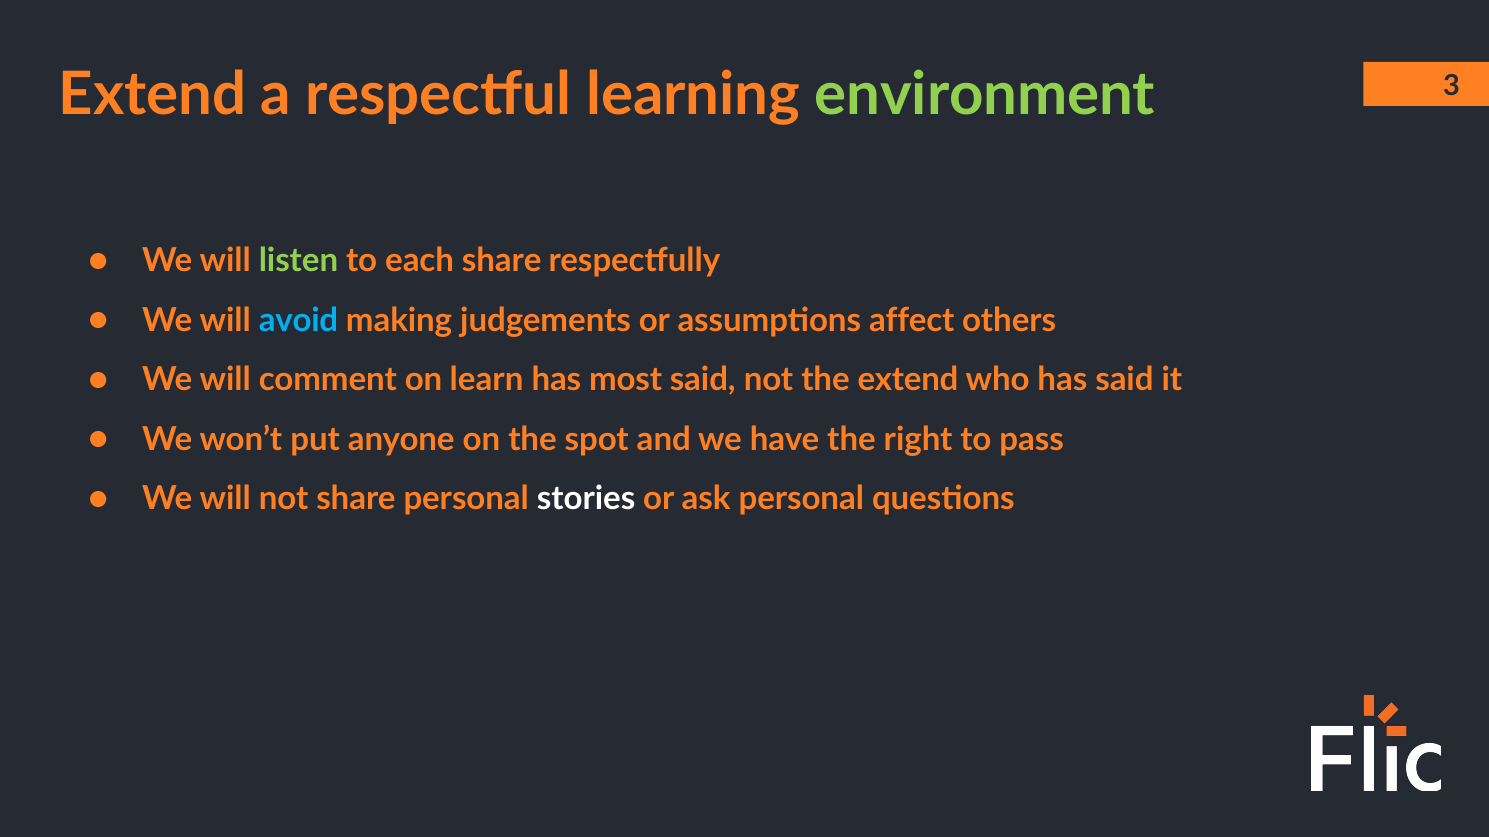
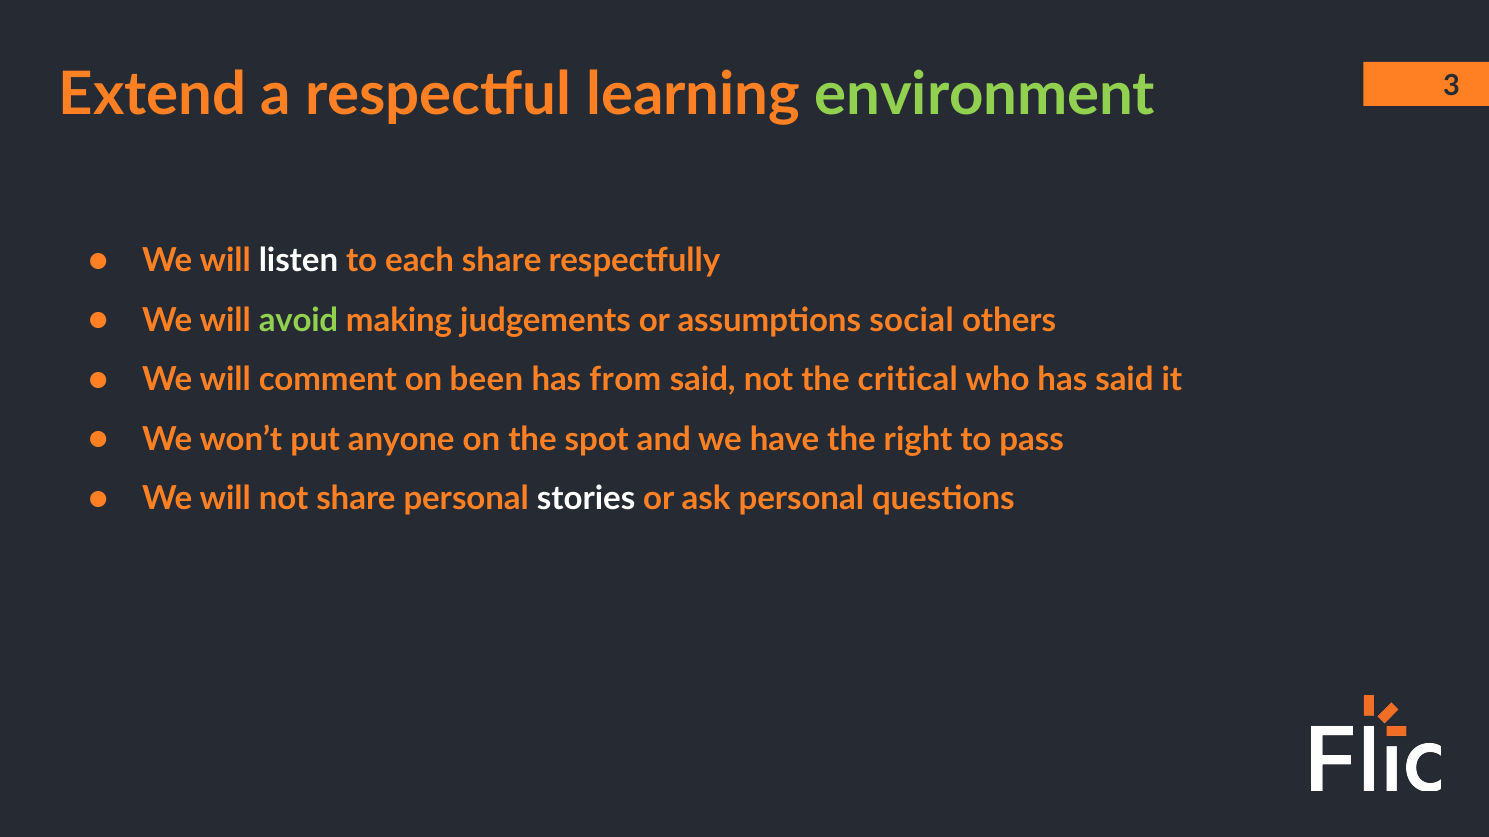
listen colour: light green -> white
avoid colour: light blue -> light green
affect: affect -> social
learn: learn -> been
most: most -> from
the extend: extend -> critical
